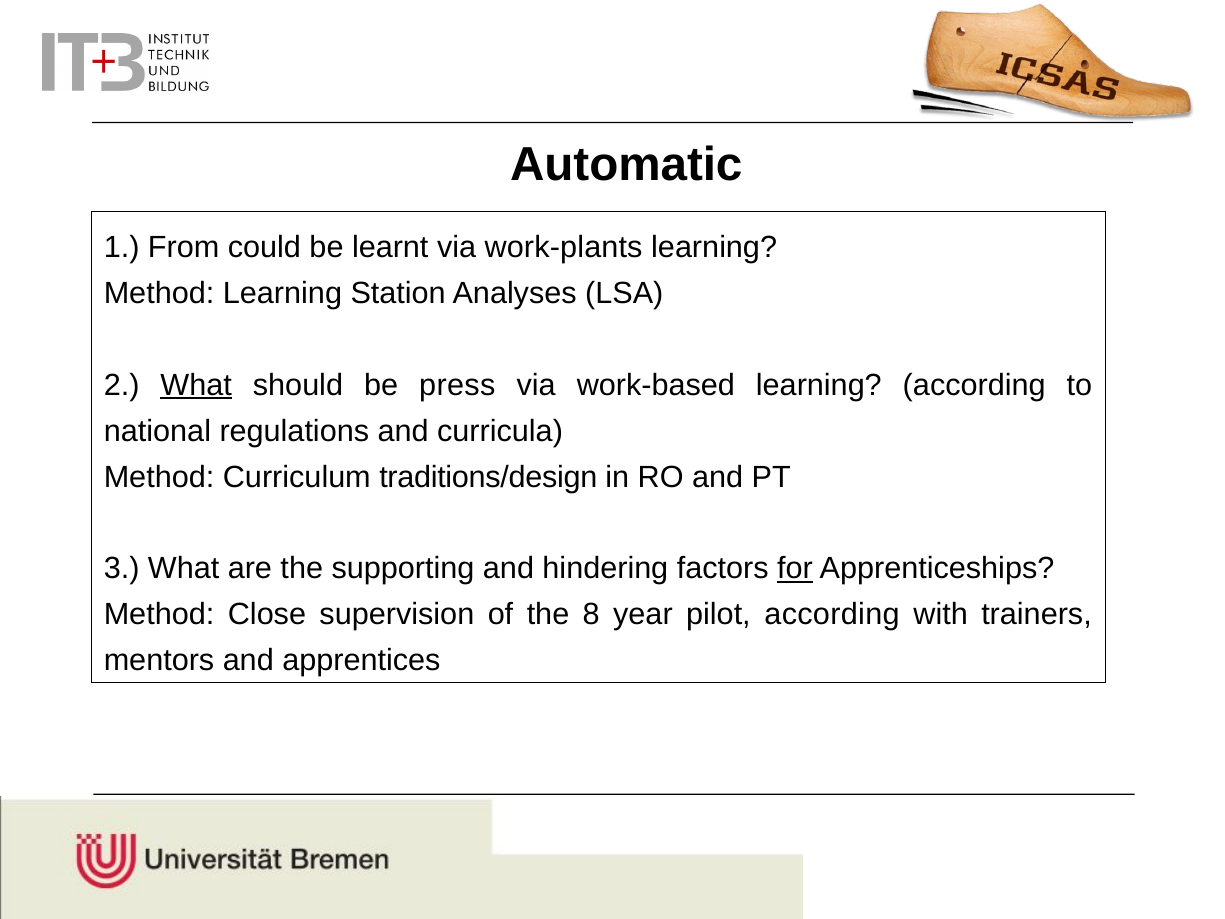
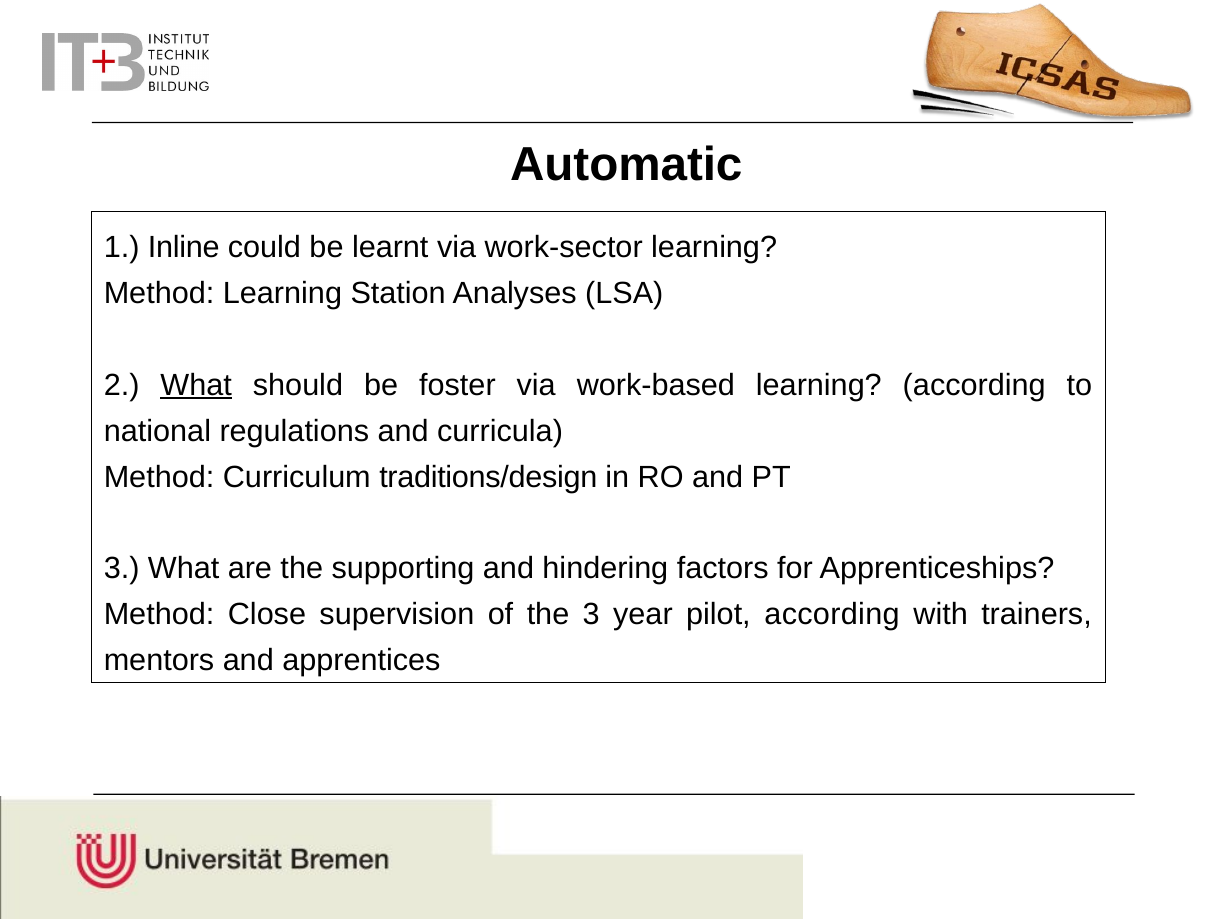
From: From -> Inline
work-plants: work-plants -> work-sector
press: press -> foster
for underline: present -> none
the 8: 8 -> 3
